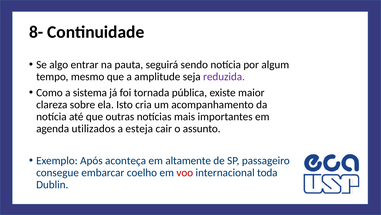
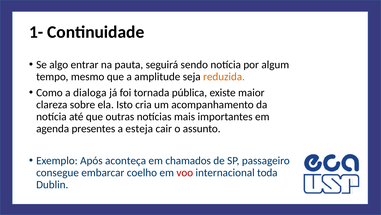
8-: 8- -> 1-
reduzida colour: purple -> orange
sistema: sistema -> dialoga
utilizados: utilizados -> presentes
altamente: altamente -> chamados
